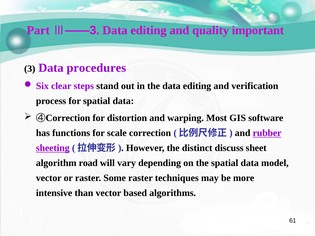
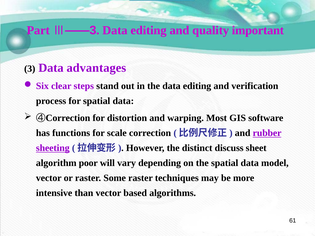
procedures: procedures -> advantages
road: road -> poor
